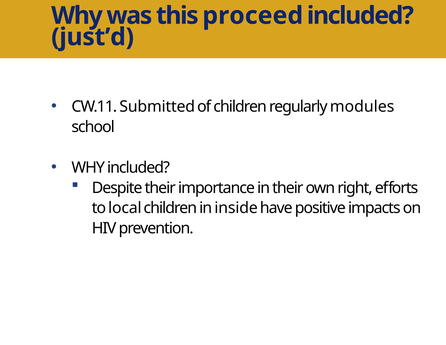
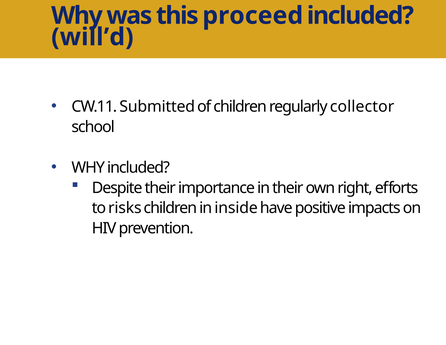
just’d: just’d -> will’d
modules: modules -> collector
local: local -> risks
